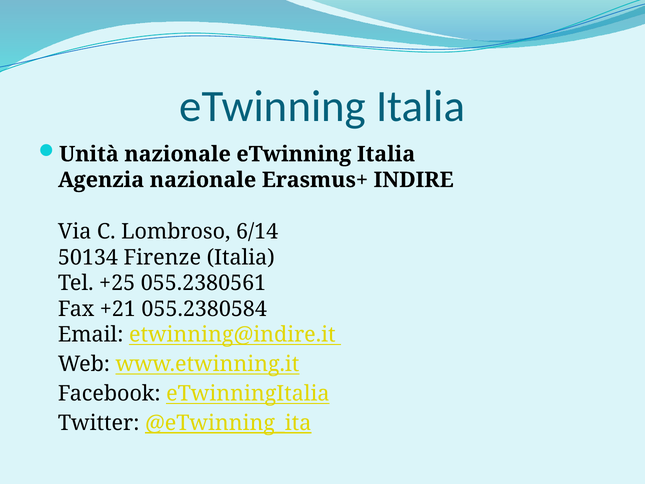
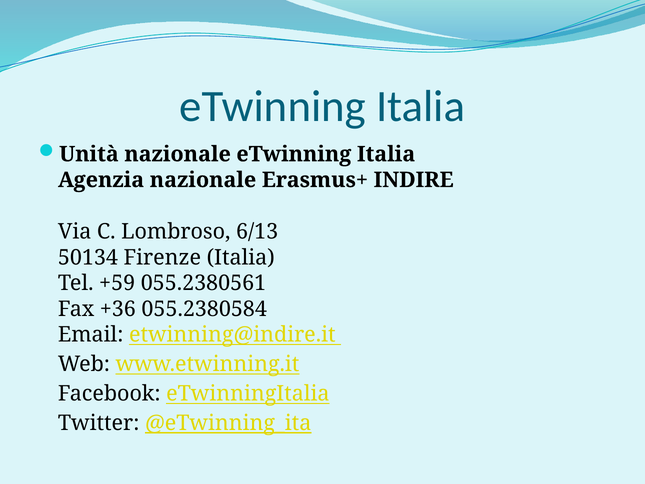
6/14: 6/14 -> 6/13
+25: +25 -> +59
+21: +21 -> +36
